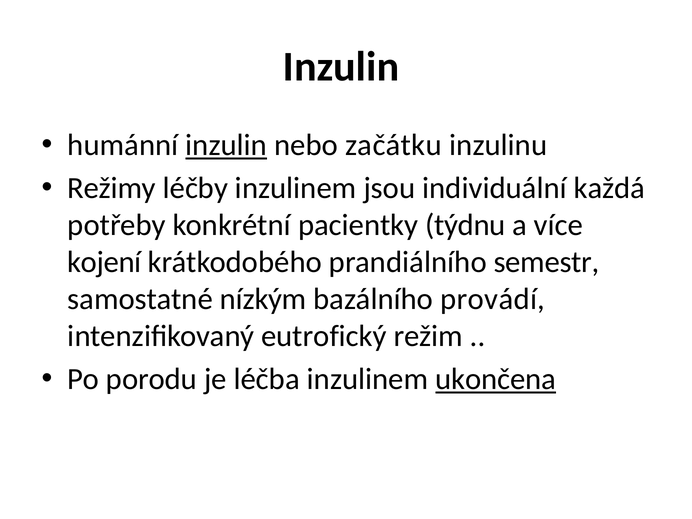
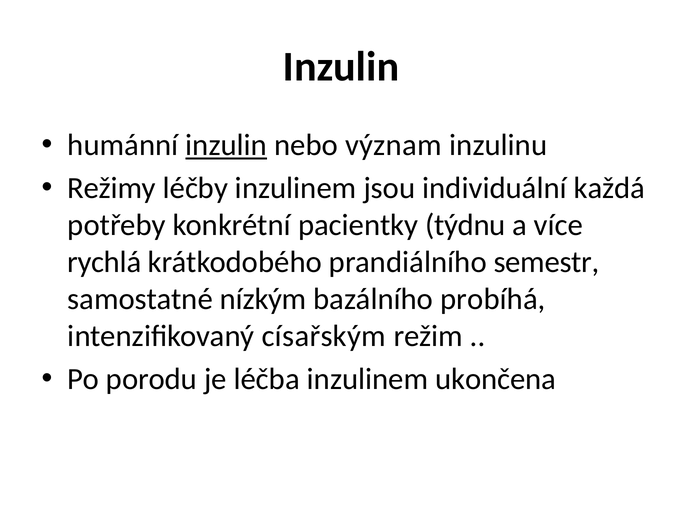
začátku: začátku -> význam
kojení: kojení -> rychlá
provádí: provádí -> probíhá
eutrofický: eutrofický -> císařským
ukončena underline: present -> none
